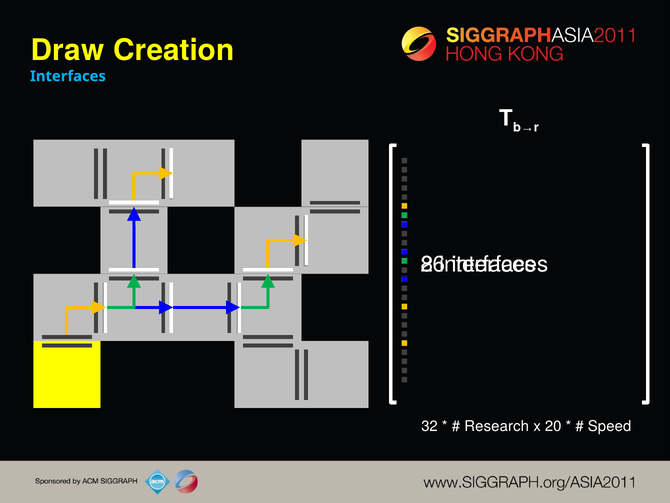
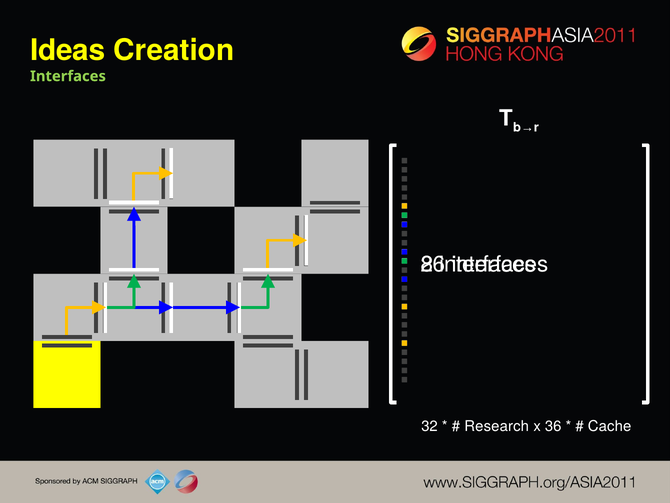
Draw: Draw -> Ideas
Interfaces at (68, 76) colour: light blue -> light green
20: 20 -> 36
Speed: Speed -> Cache
